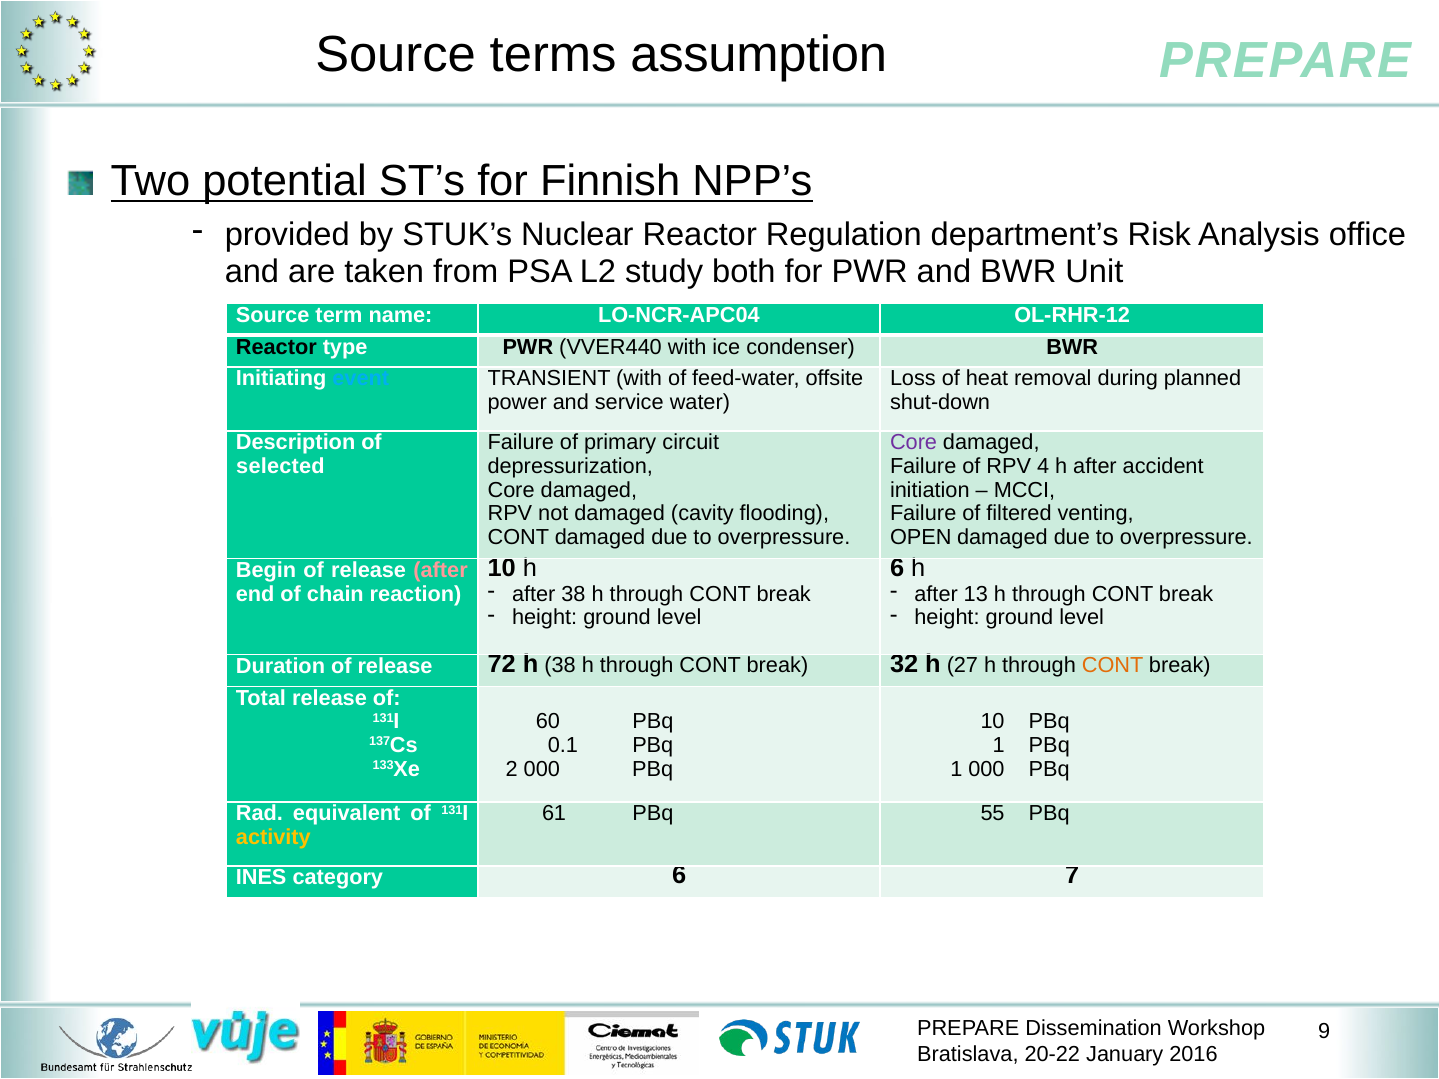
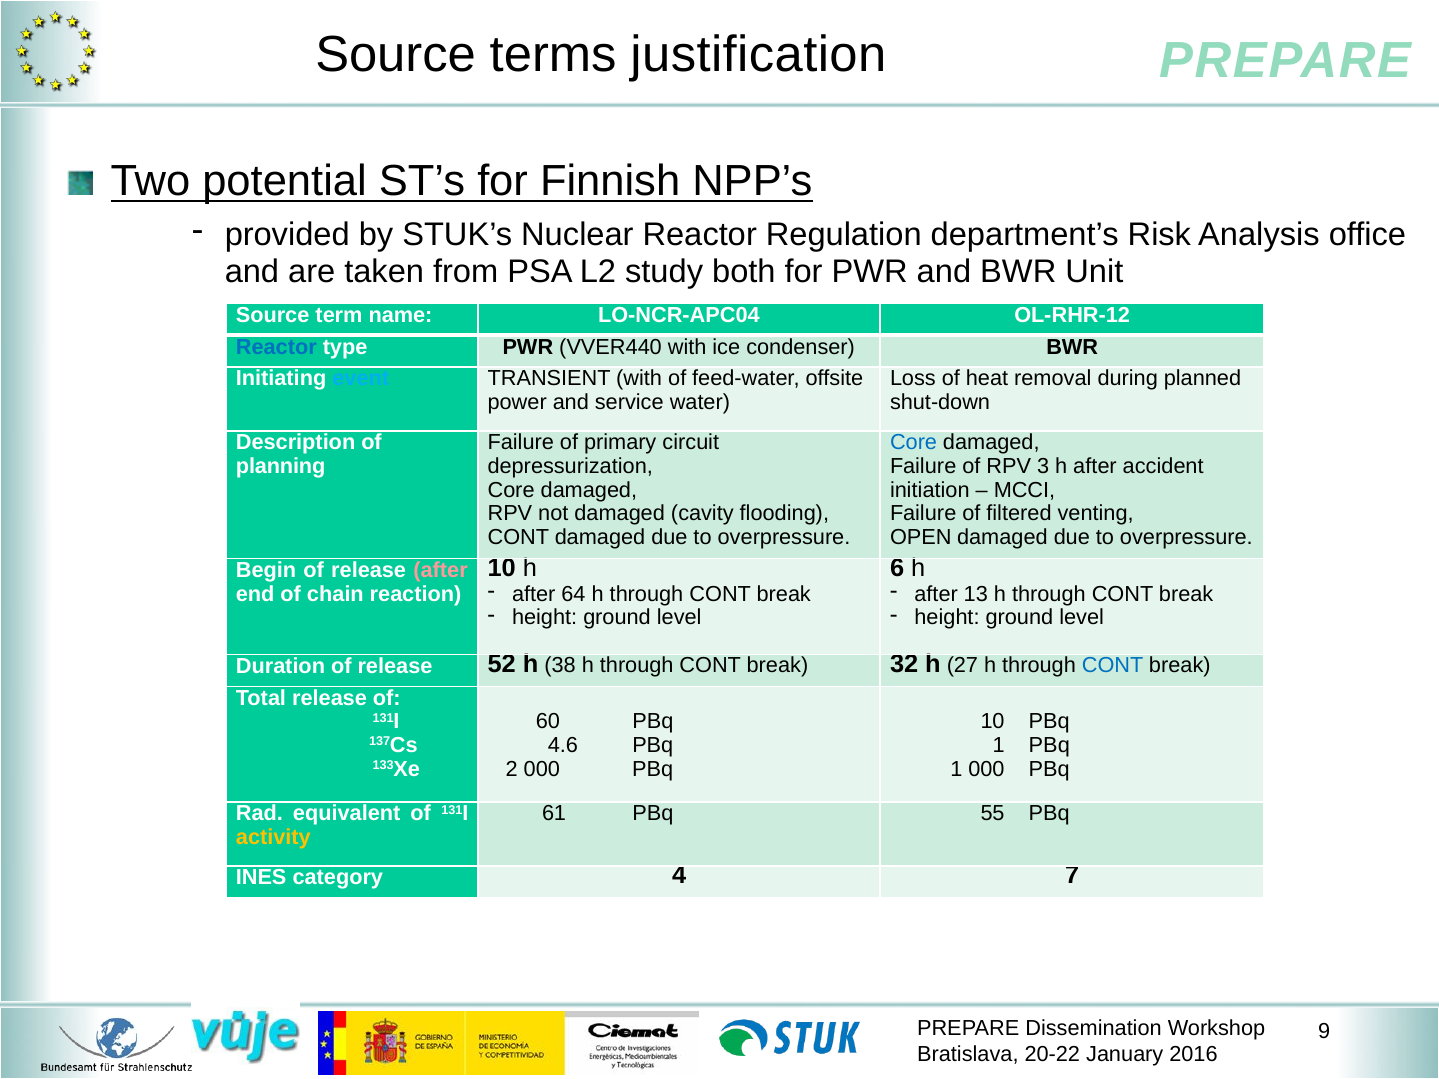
assumption: assumption -> justification
Reactor at (276, 347) colour: black -> blue
Core at (914, 443) colour: purple -> blue
selected: selected -> planning
4: 4 -> 3
after 38: 38 -> 64
72: 72 -> 52
CONT at (1113, 665) colour: orange -> blue
0.1: 0.1 -> 4.6
category 6: 6 -> 4
